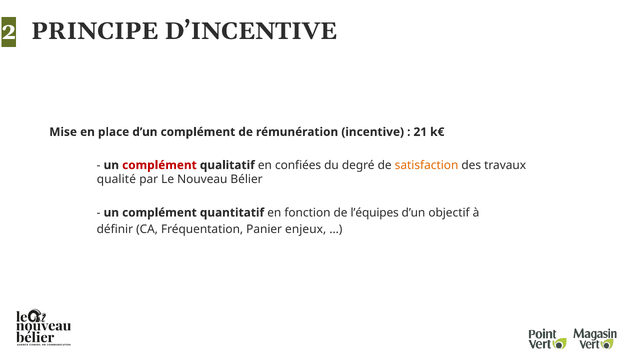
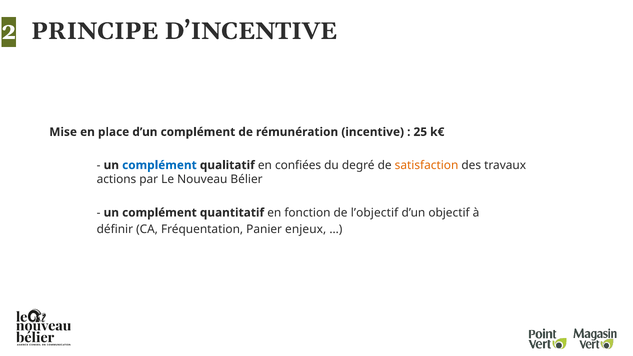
21: 21 -> 25
complément at (159, 165) colour: red -> blue
qualité: qualité -> actions
l’équipes: l’équipes -> l’objectif
